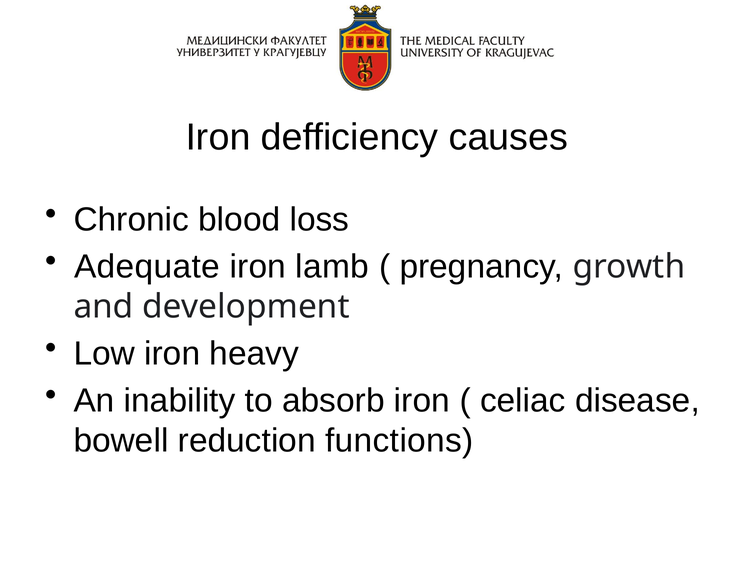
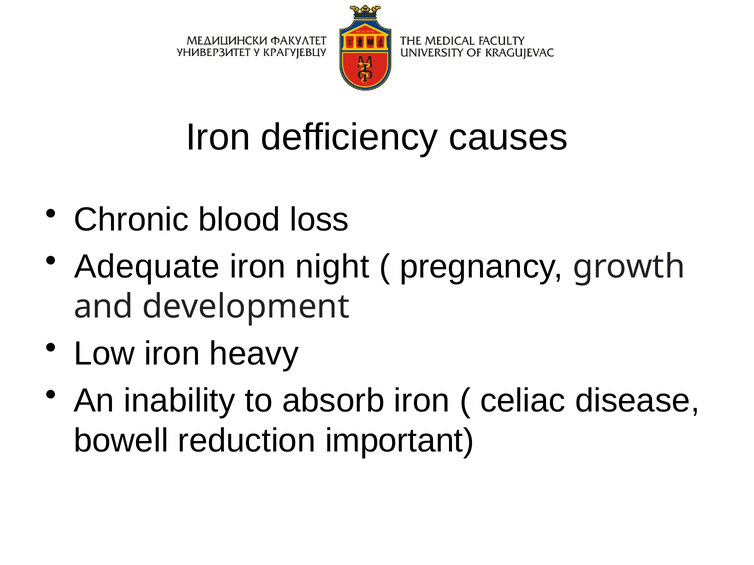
lamb: lamb -> night
functions: functions -> important
